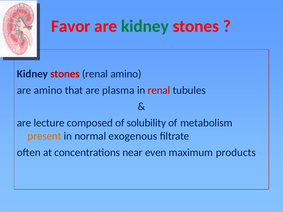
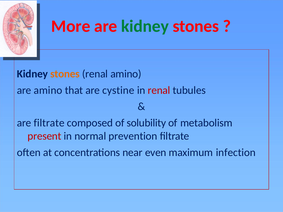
Favor: Favor -> More
stones at (65, 74) colour: red -> orange
plasma: plasma -> cystine
are lecture: lecture -> filtrate
present colour: orange -> red
exogenous: exogenous -> prevention
products: products -> infection
